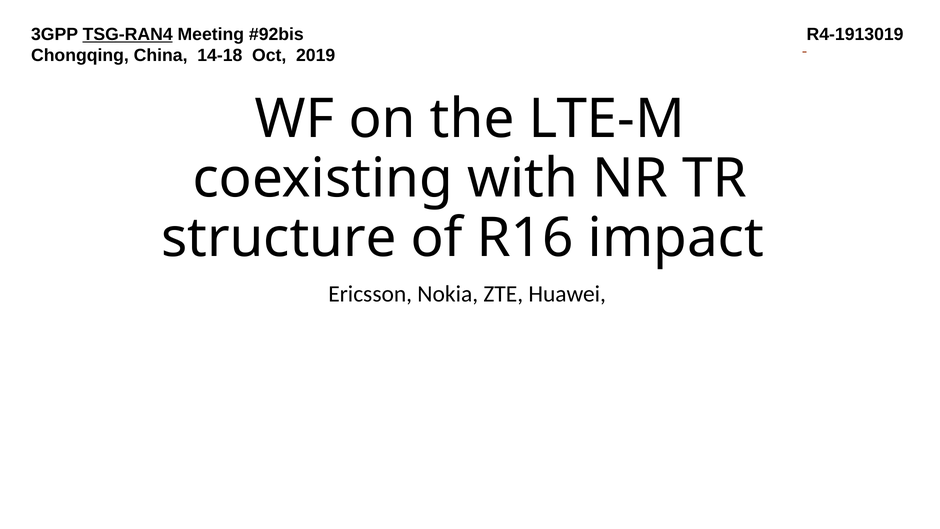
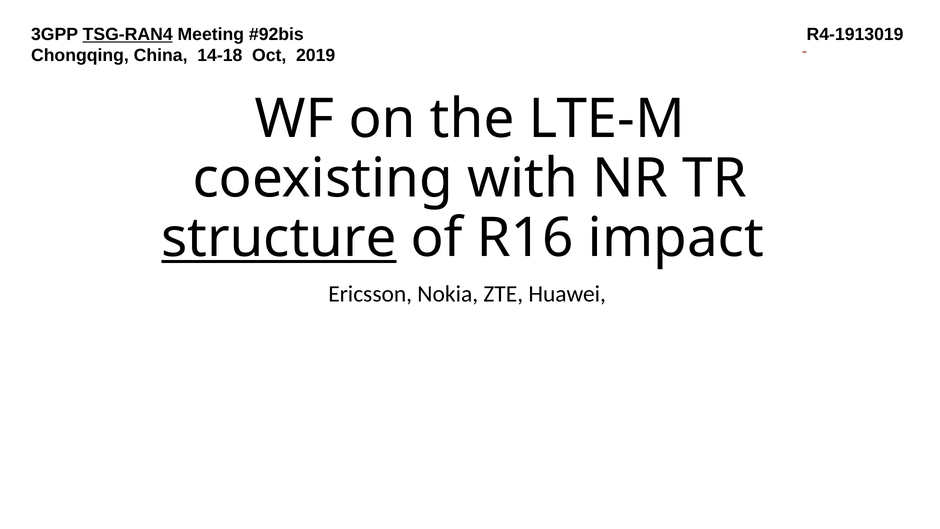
structure underline: none -> present
